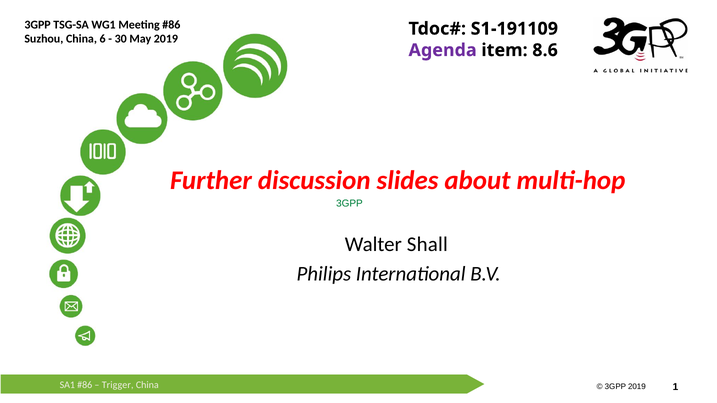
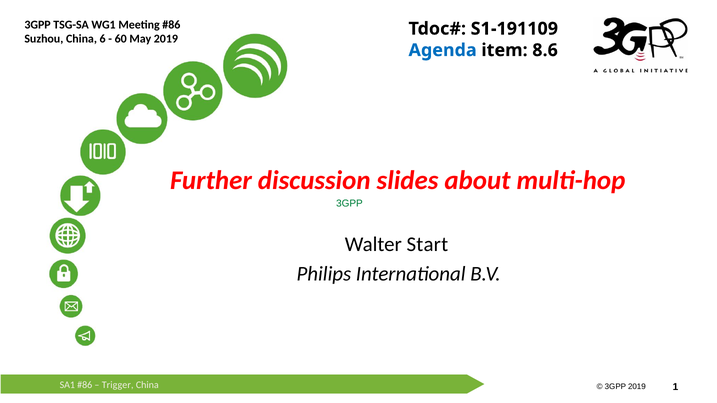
30: 30 -> 60
Agenda colour: purple -> blue
Shall: Shall -> Start
